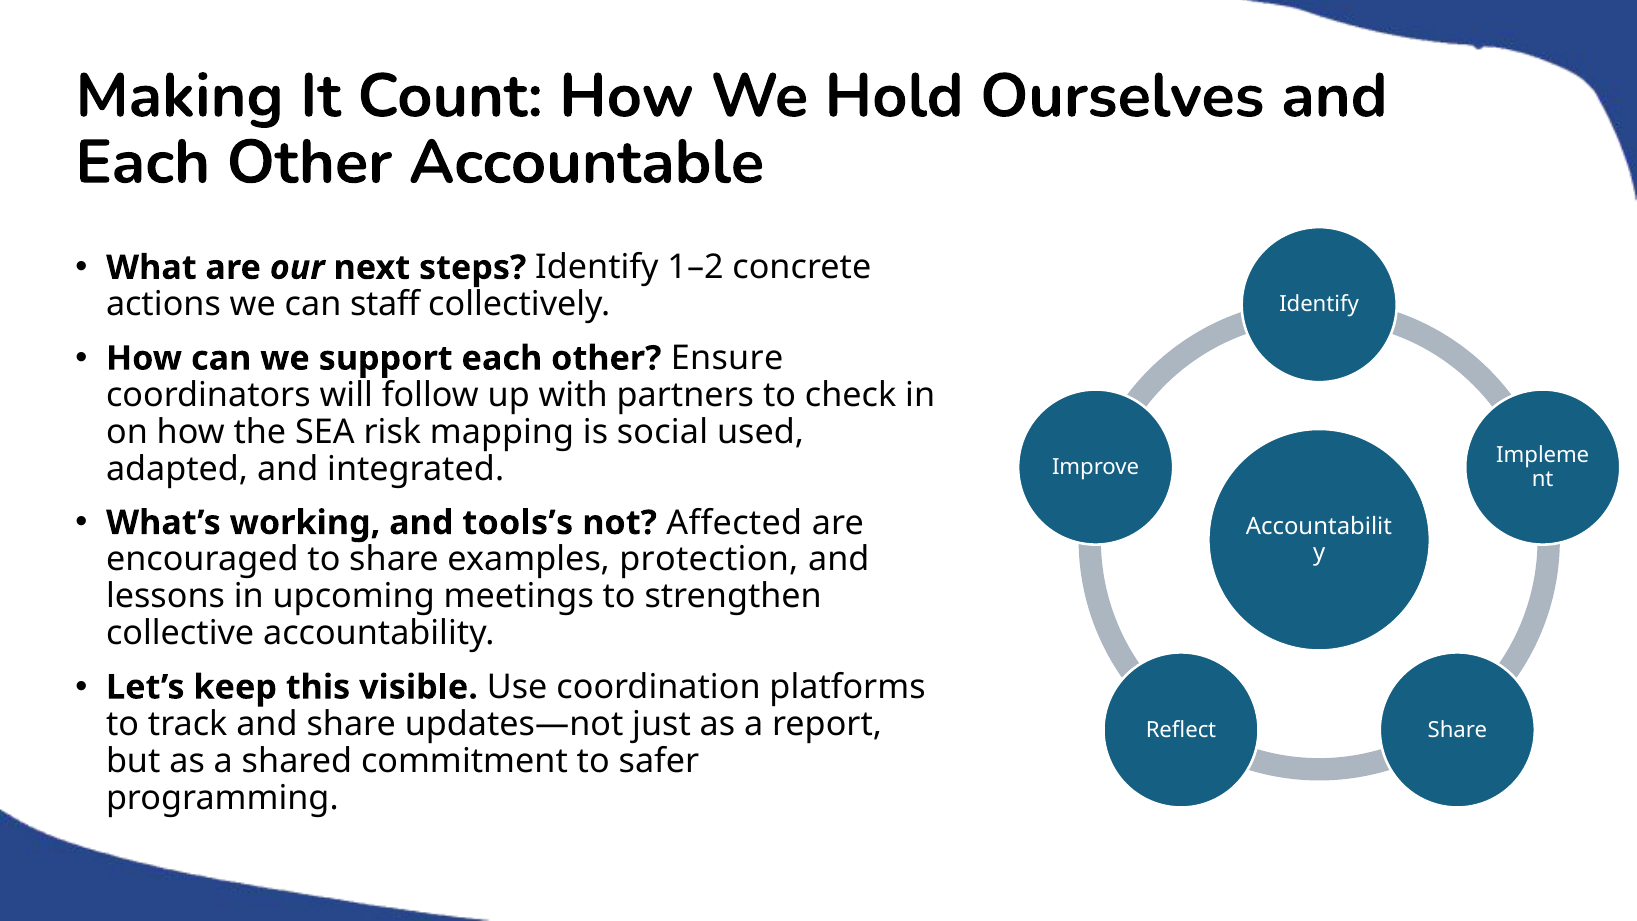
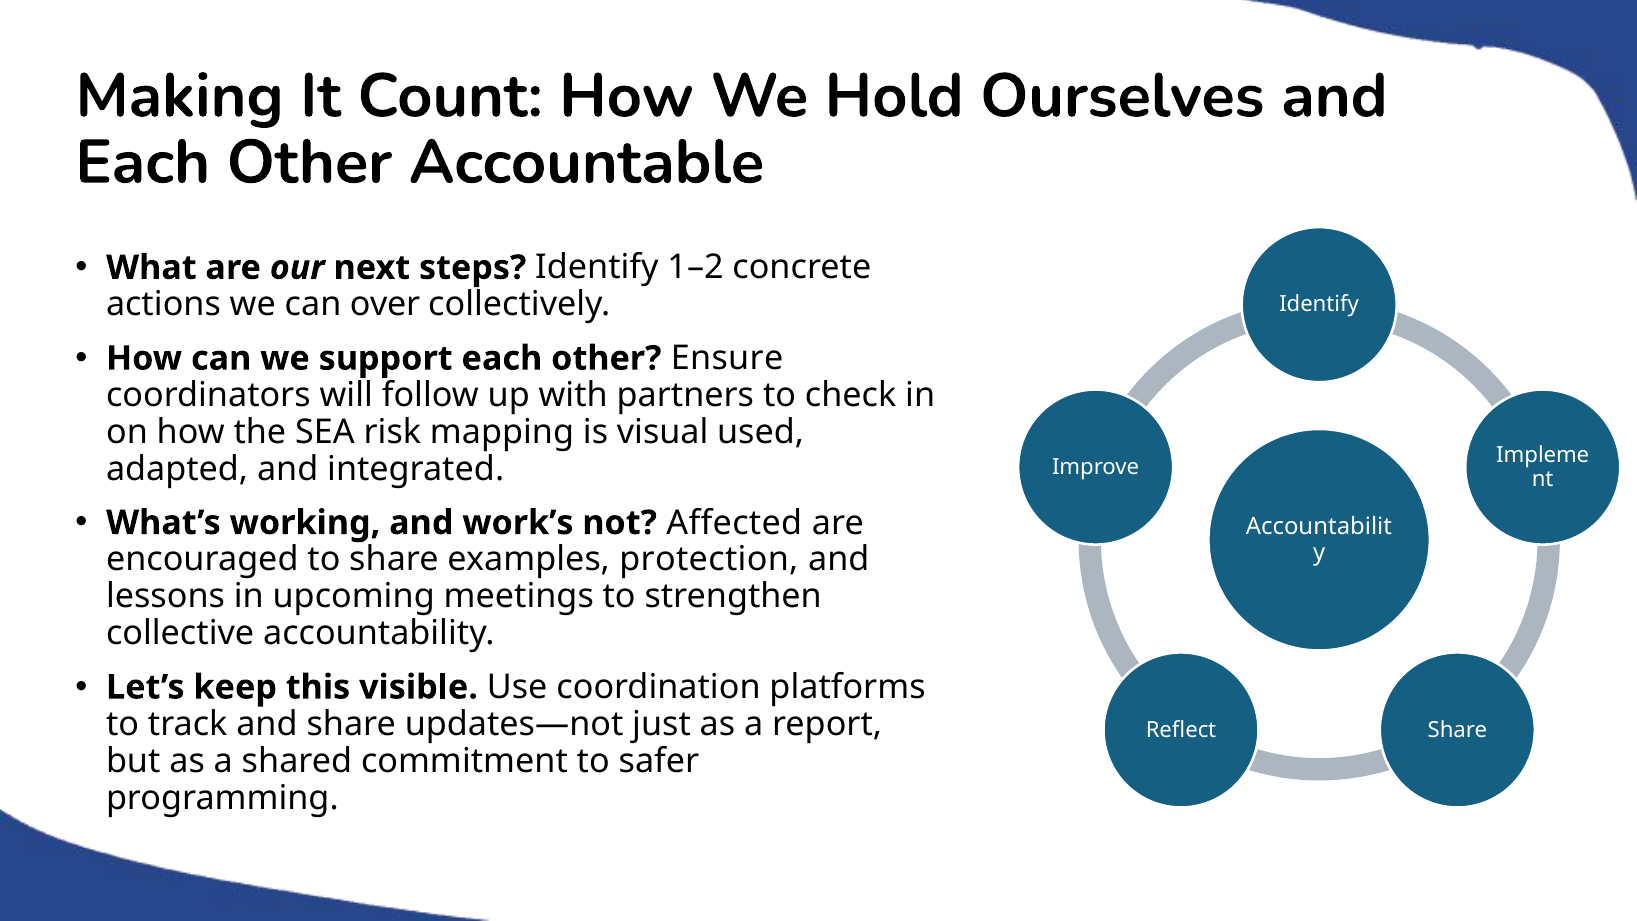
staff: staff -> over
social: social -> visual
tools’s: tools’s -> work’s
